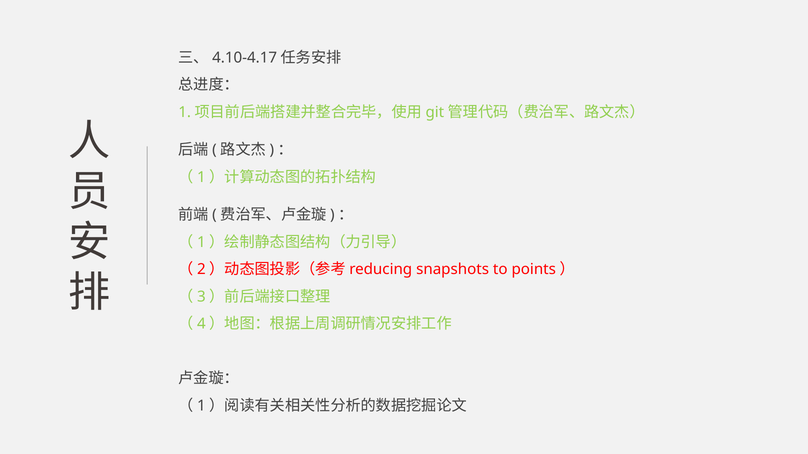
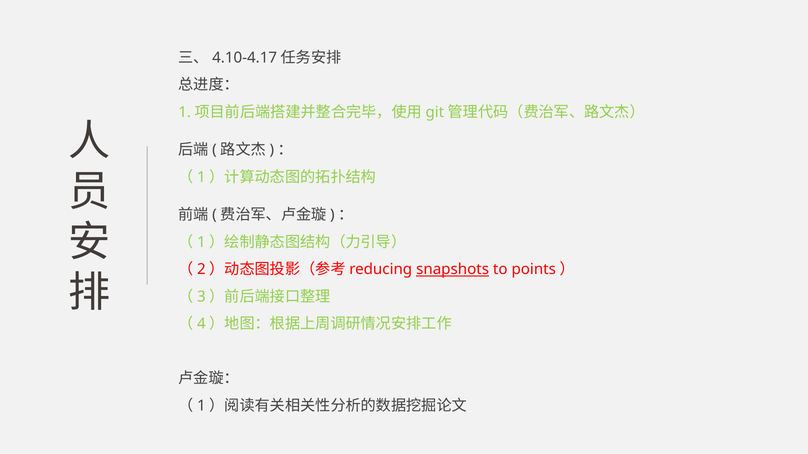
snapshots underline: none -> present
